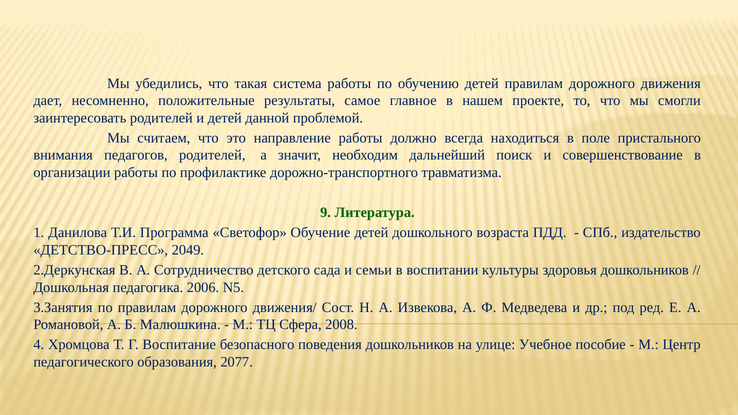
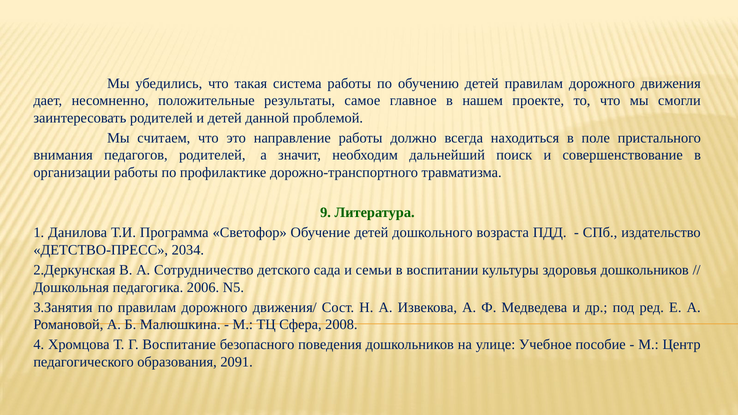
2049: 2049 -> 2034
2077: 2077 -> 2091
